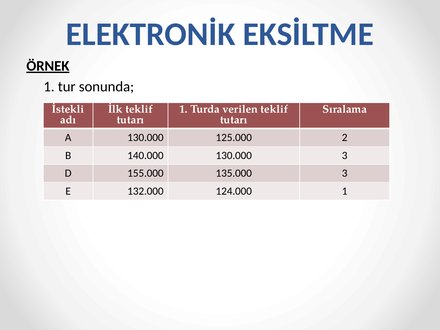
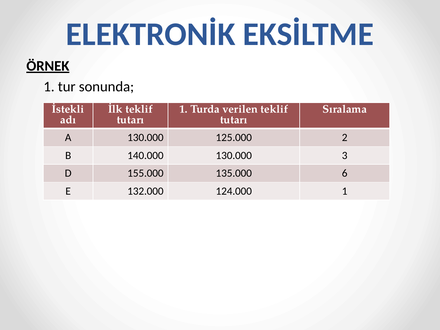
135.000 3: 3 -> 6
